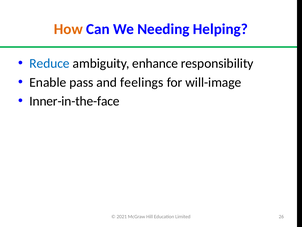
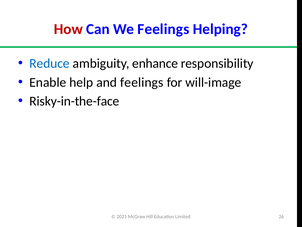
How colour: orange -> red
We Needing: Needing -> Feelings
pass: pass -> help
Inner-in-the-face: Inner-in-the-face -> Risky-in-the-face
